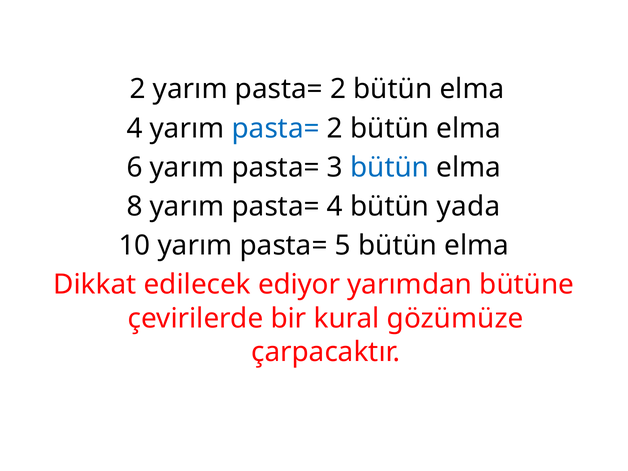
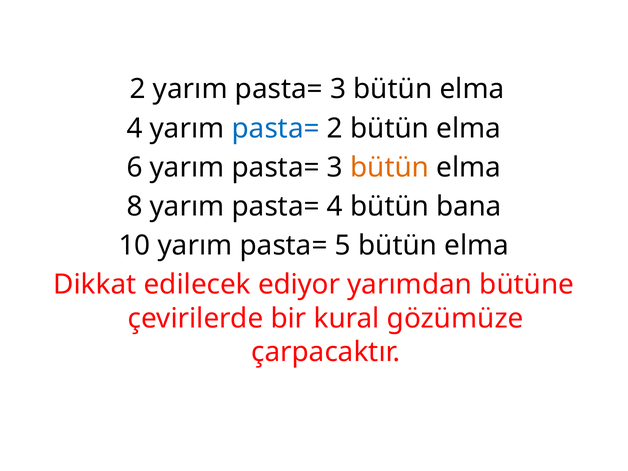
2 yarım pasta= 2: 2 -> 3
bütün at (390, 167) colour: blue -> orange
yada: yada -> bana
